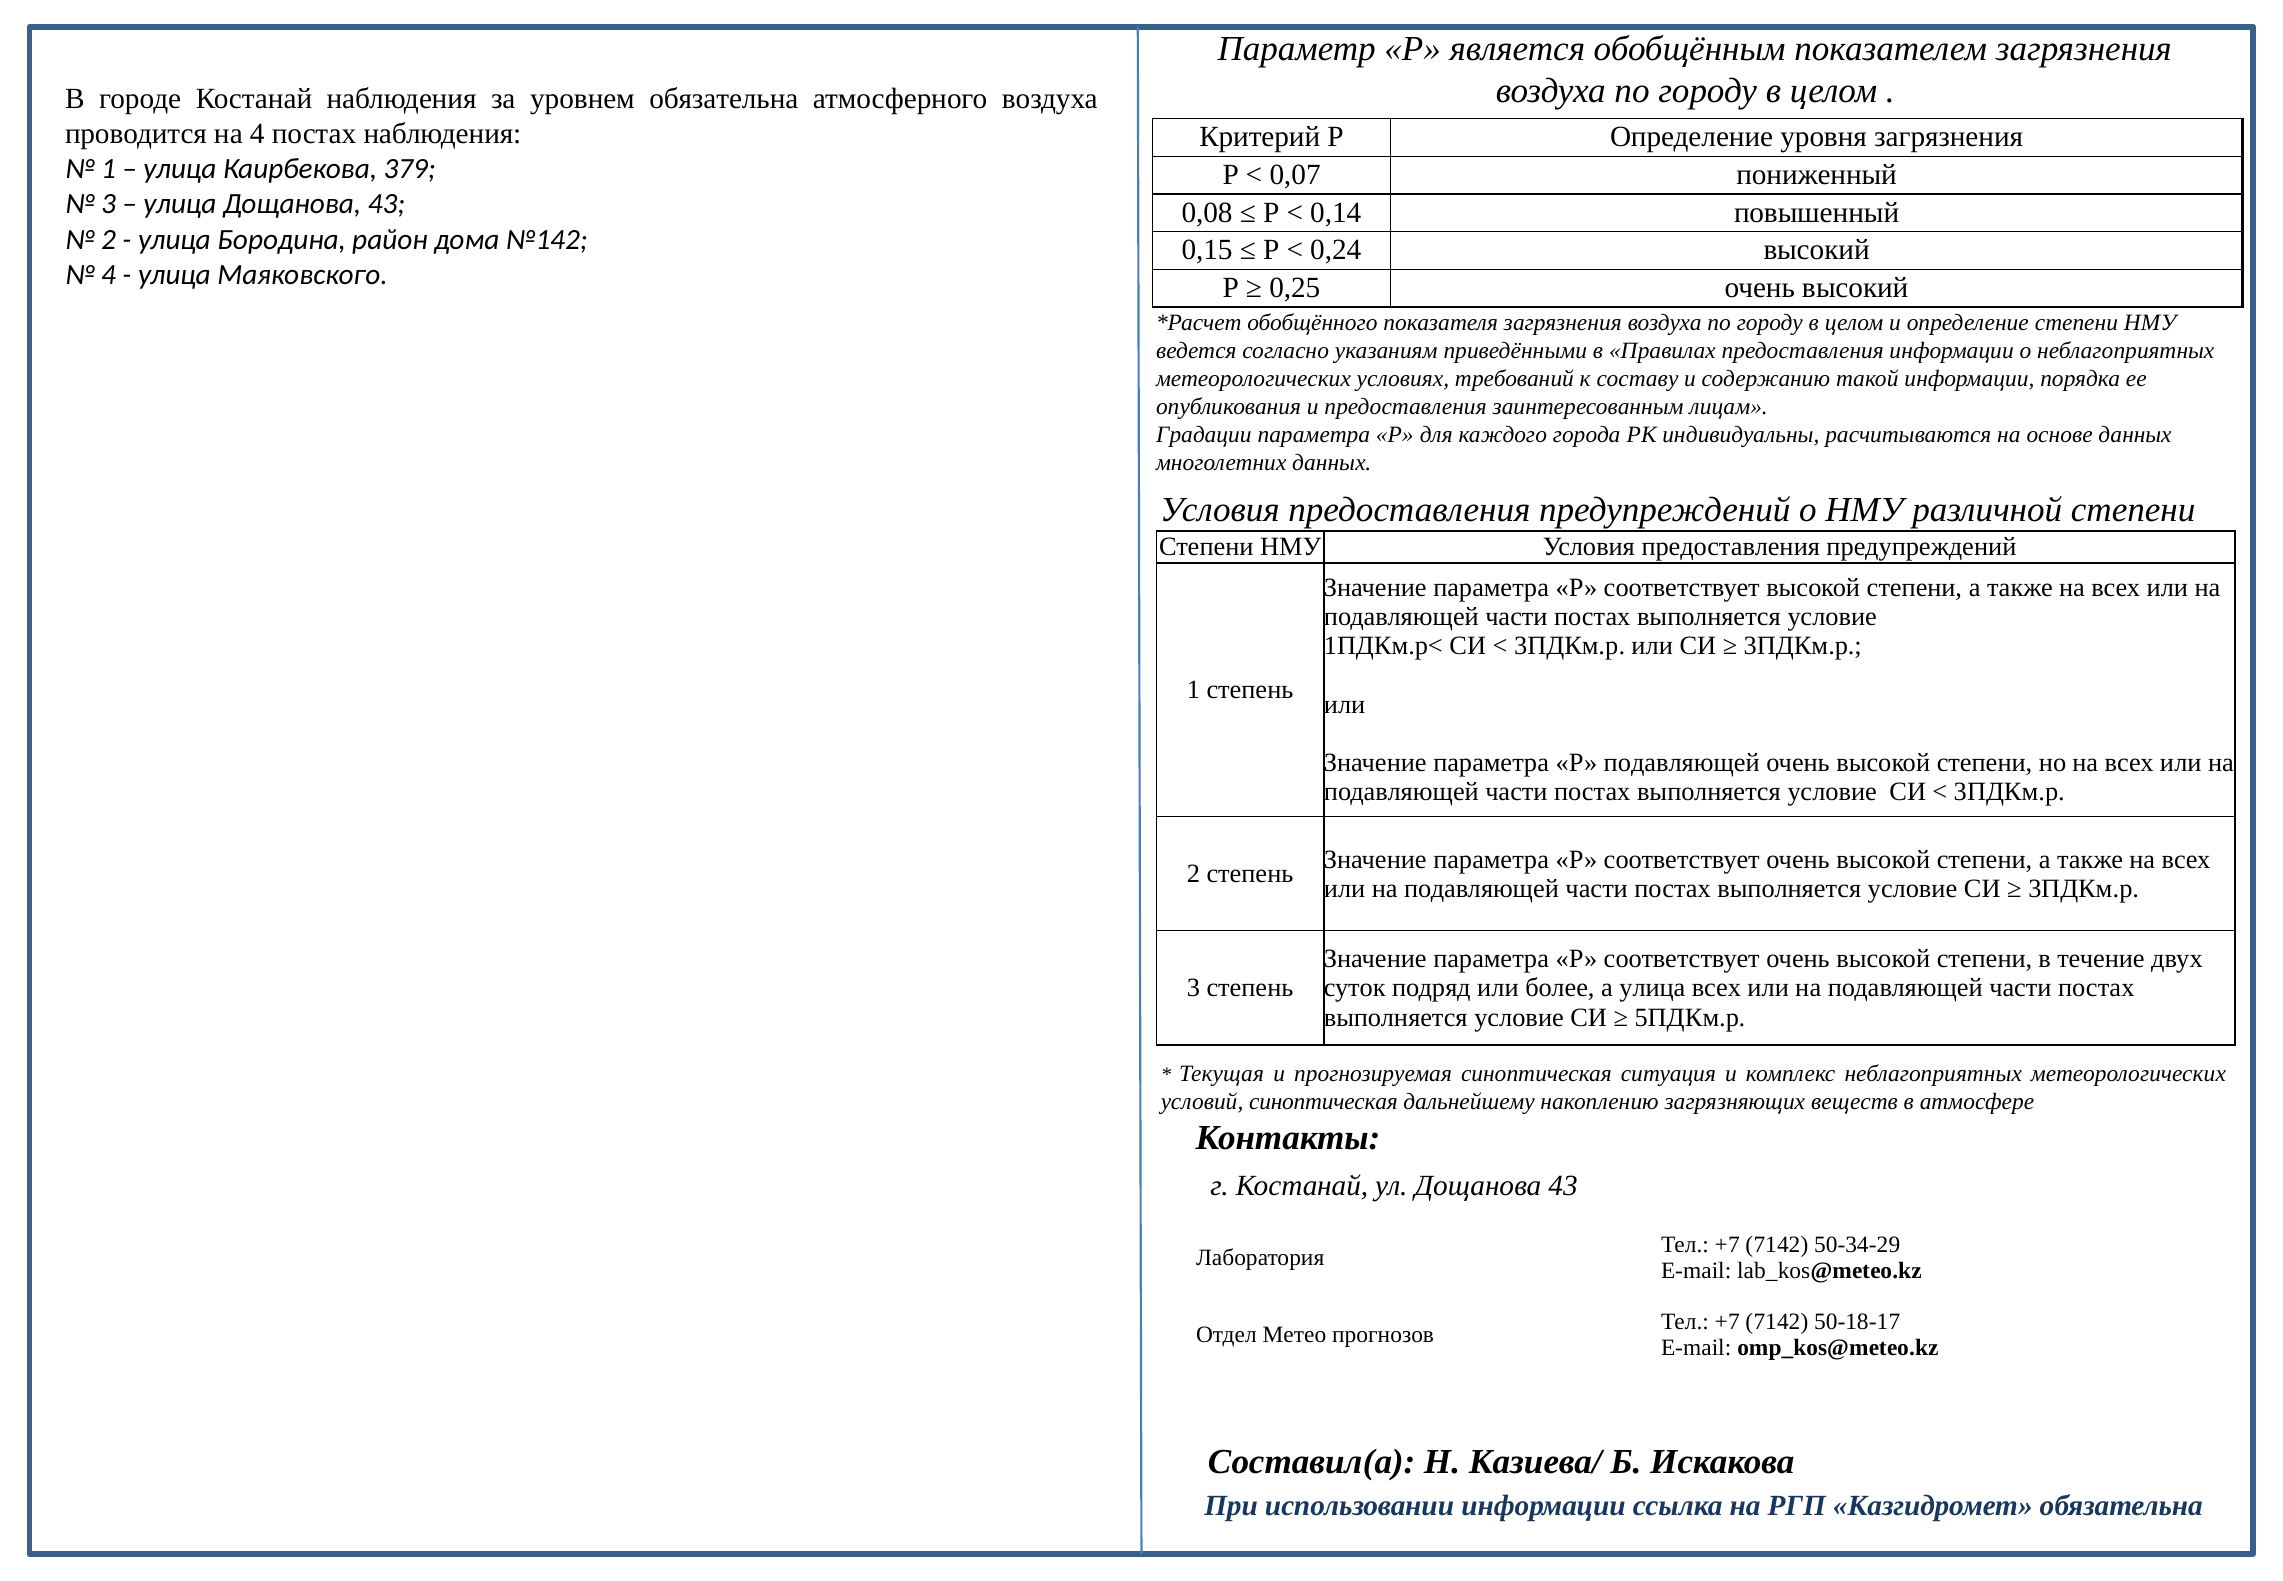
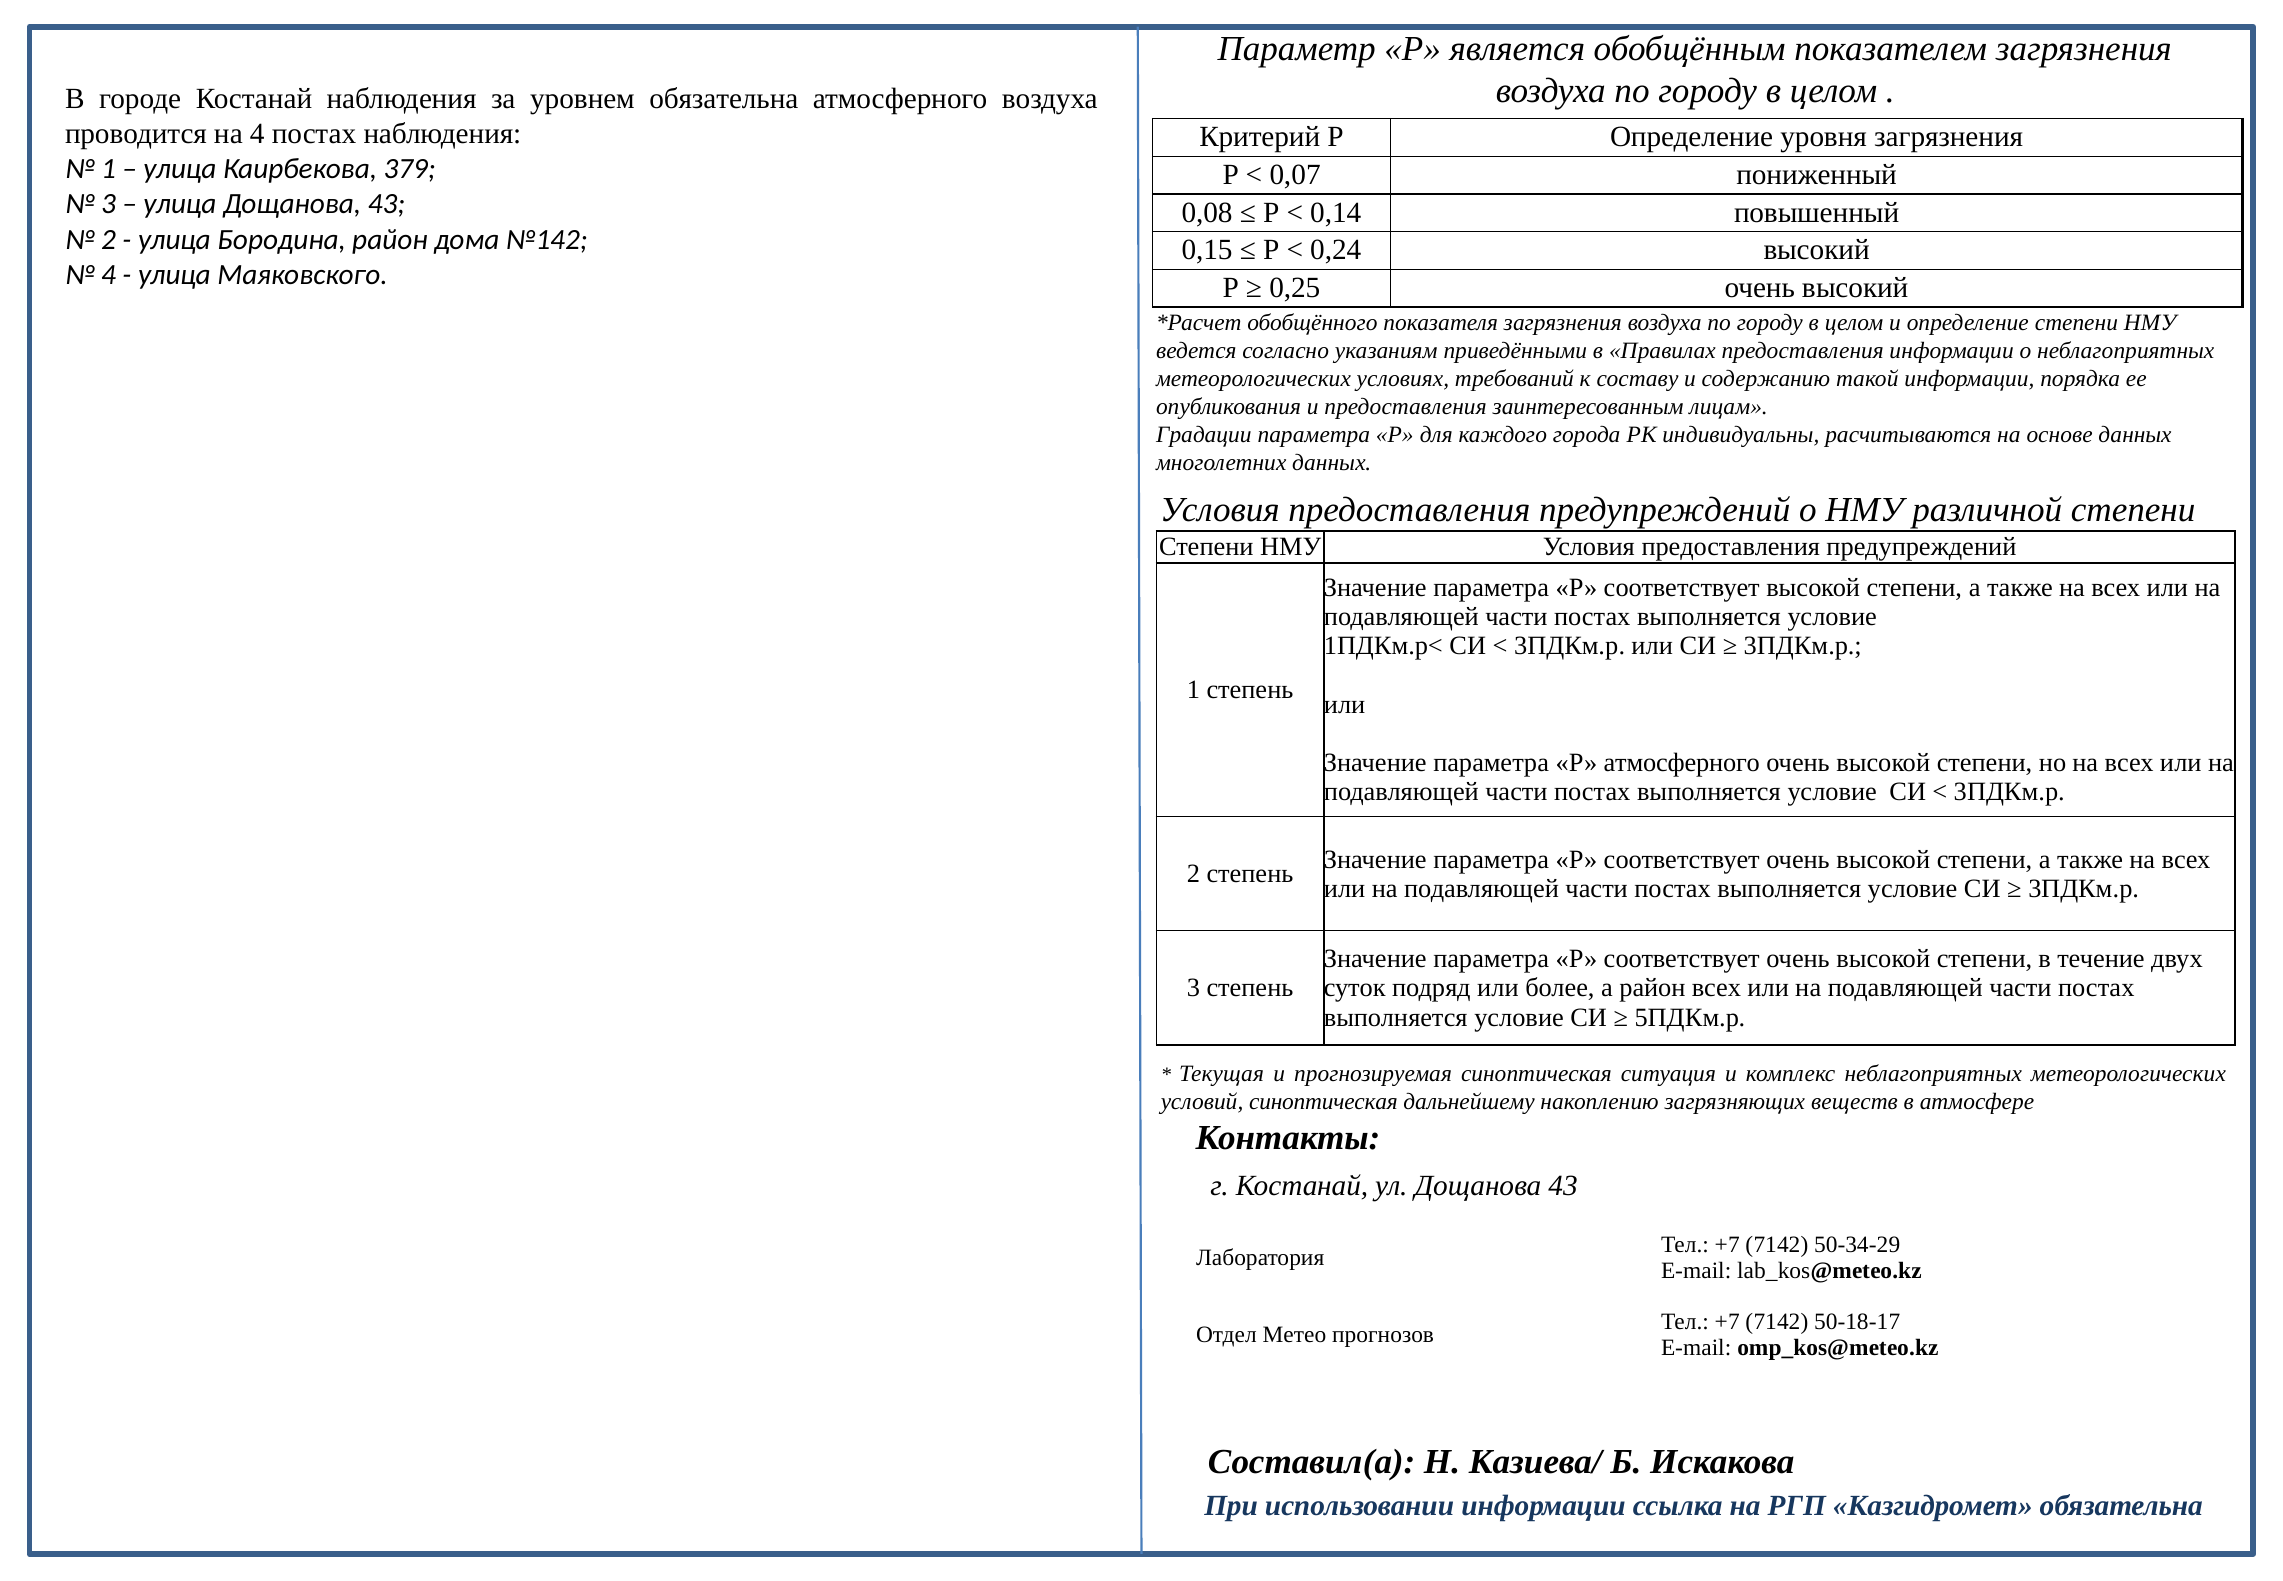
Р подавляющей: подавляющей -> атмосферного
а улица: улица -> район
